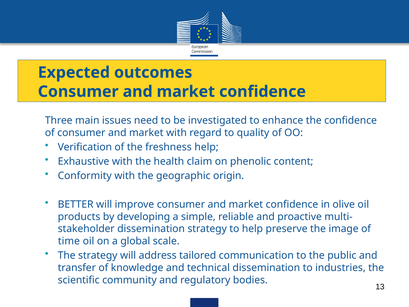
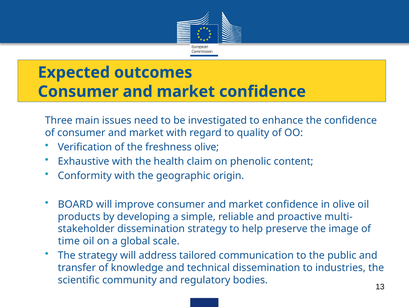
freshness help: help -> olive
BETTER: BETTER -> BOARD
